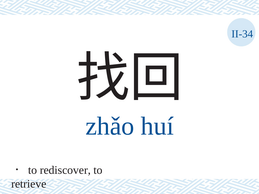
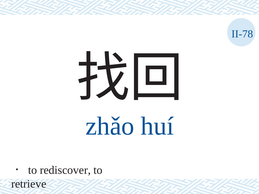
II-34: II-34 -> II-78
